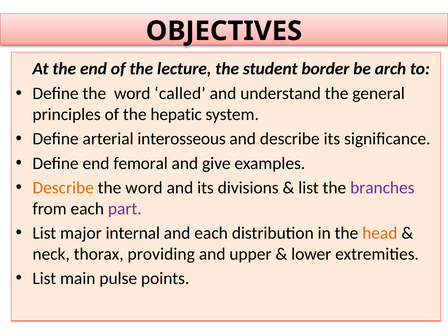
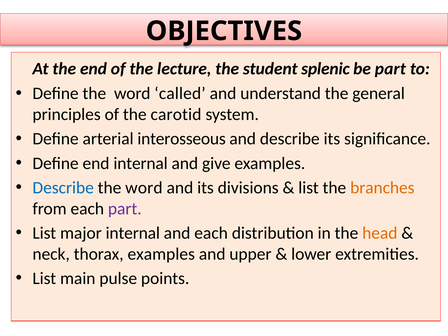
border: border -> splenic
be arch: arch -> part
hepatic: hepatic -> carotid
end femoral: femoral -> internal
Describe at (63, 188) colour: orange -> blue
branches colour: purple -> orange
thorax providing: providing -> examples
